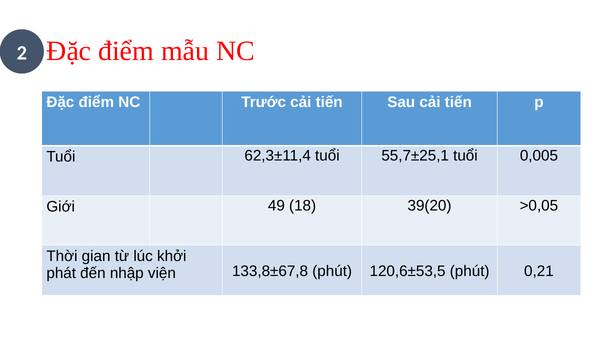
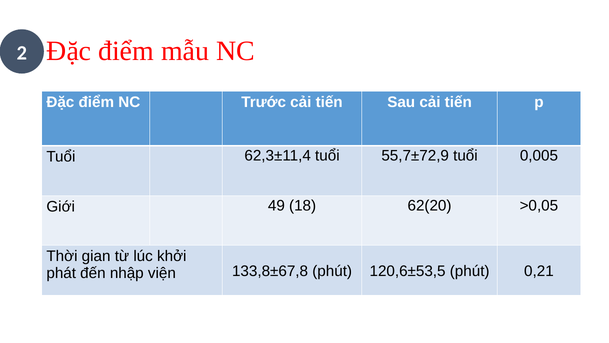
55,7±25,1: 55,7±25,1 -> 55,7±72,9
39(20: 39(20 -> 62(20
